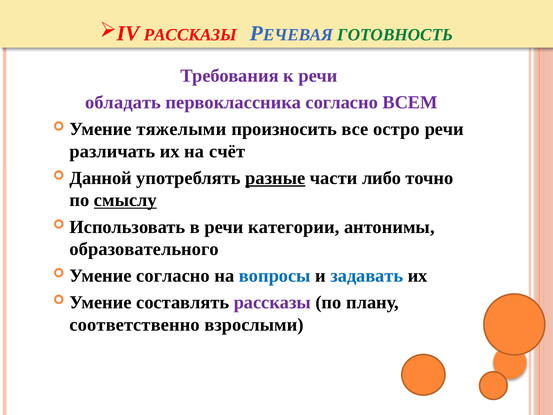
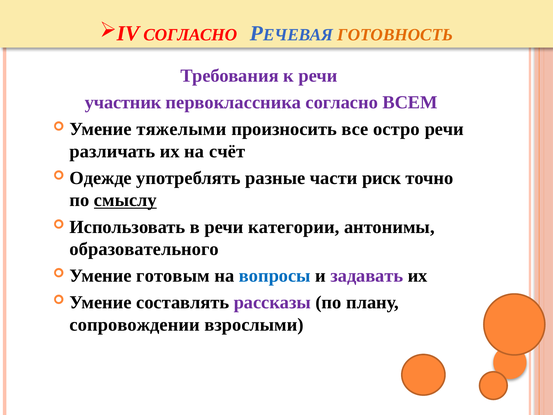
РАССКАЗЫ at (190, 35): РАССКАЗЫ -> СОГЛАСНО
ГОТОВНОСТЬ colour: green -> orange
обладать: обладать -> участник
Данной: Данной -> Одежде
разные underline: present -> none
либо: либо -> риск
Умение согласно: согласно -> готовым
задавать colour: blue -> purple
соответственно: соответственно -> сопровождении
